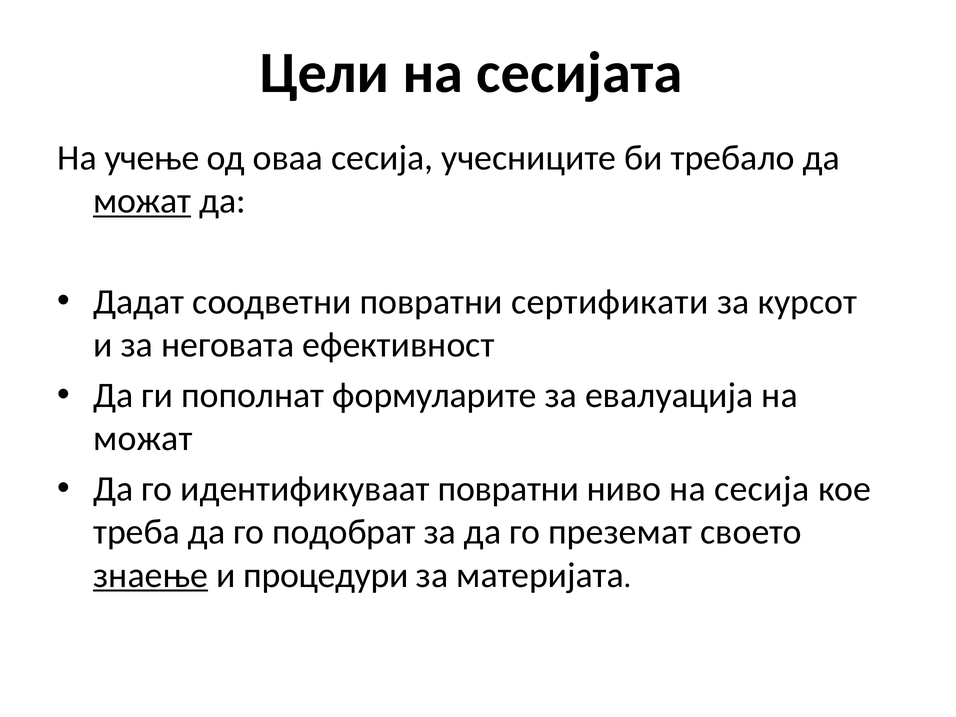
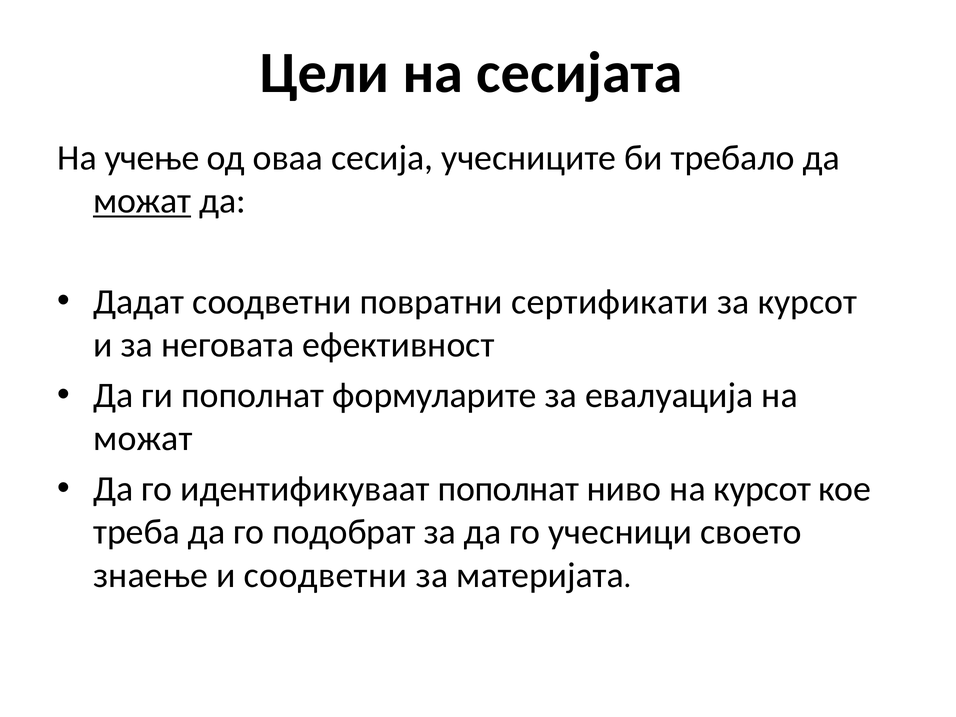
идентификуваат повратни: повратни -> пополнат
на сесија: сесија -> курсот
преземат: преземат -> учесници
знаење underline: present -> none
и процедури: процедури -> соодветни
